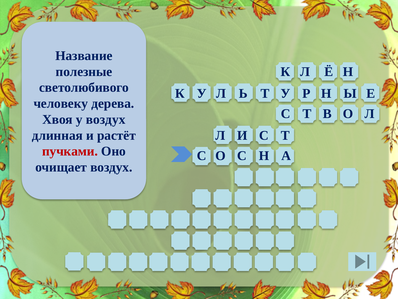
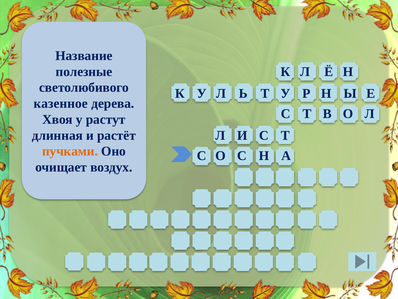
человеку: человеку -> казенное
у воздух: воздух -> растут
пучками colour: red -> orange
